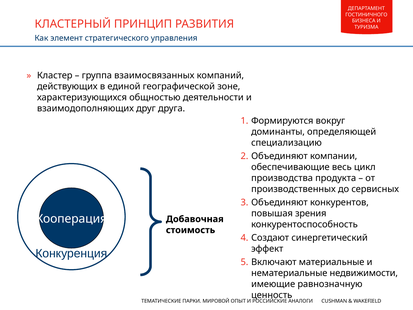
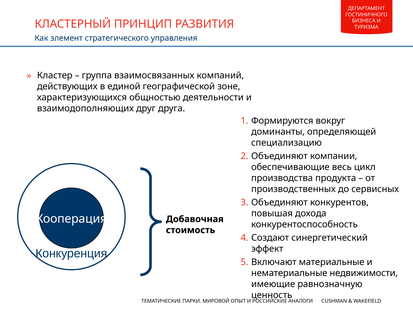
зрения: зрения -> дохода
